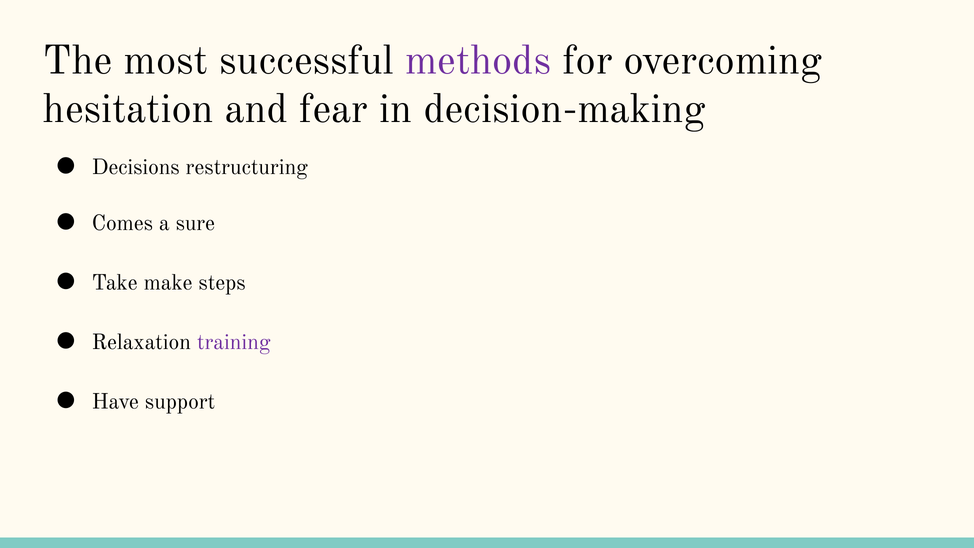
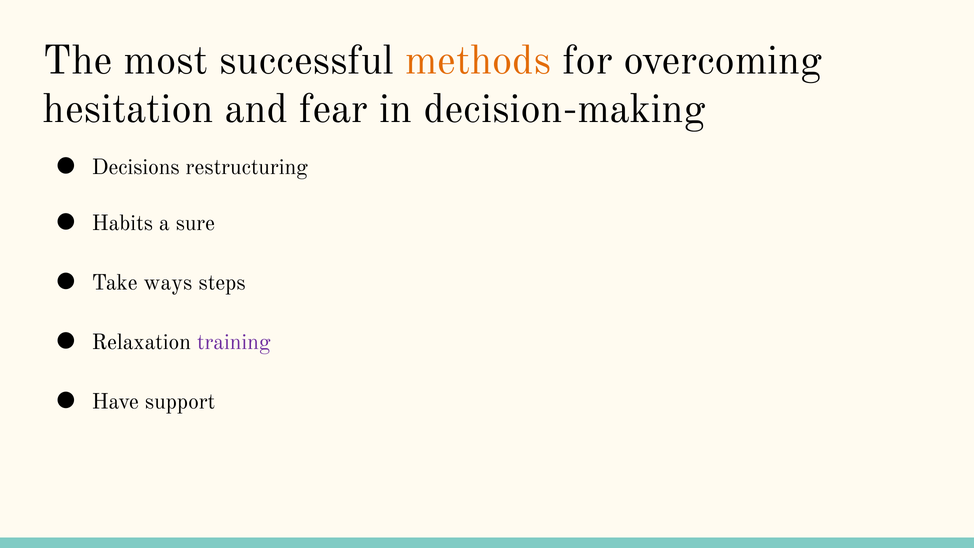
methods colour: purple -> orange
Comes: Comes -> Habits
make: make -> ways
